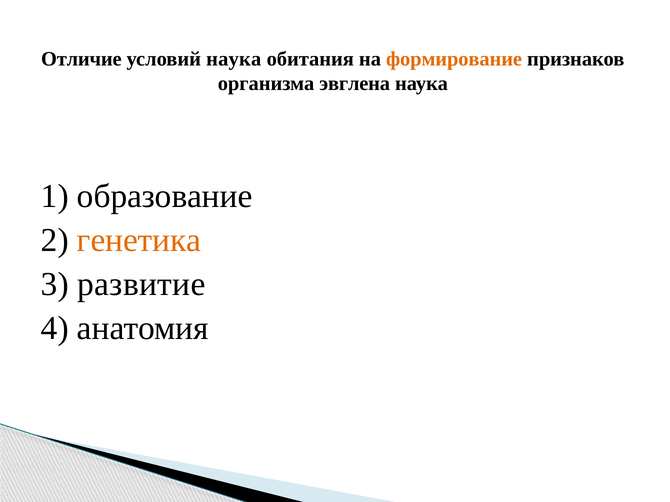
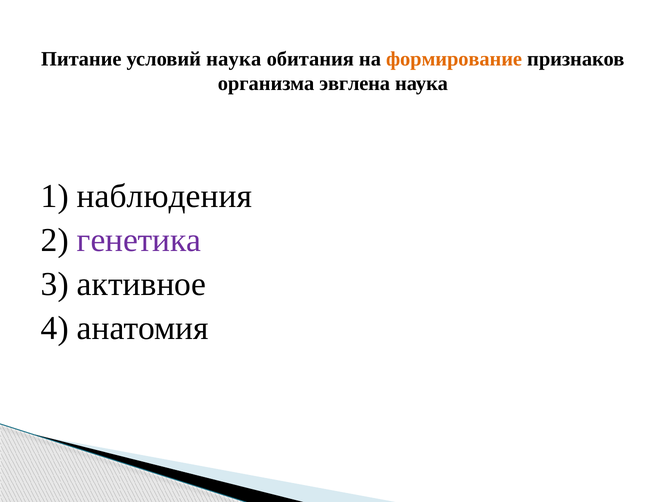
Отличие: Отличие -> Питание
образование: образование -> наблюдения
генетика colour: orange -> purple
развитие: развитие -> активное
